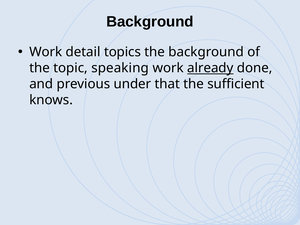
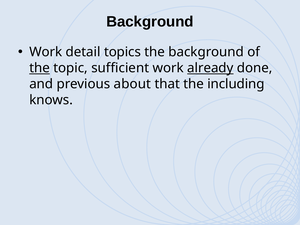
the at (40, 68) underline: none -> present
speaking: speaking -> sufficient
under: under -> about
sufficient: sufficient -> including
